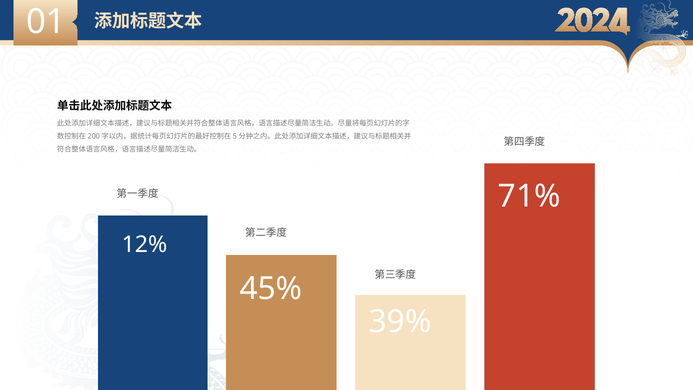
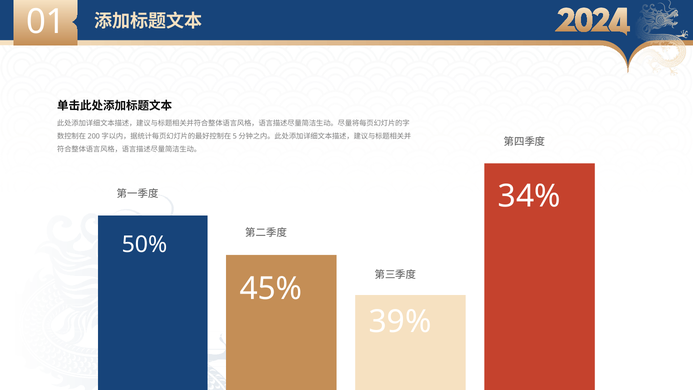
71%: 71% -> 34%
12%: 12% -> 50%
